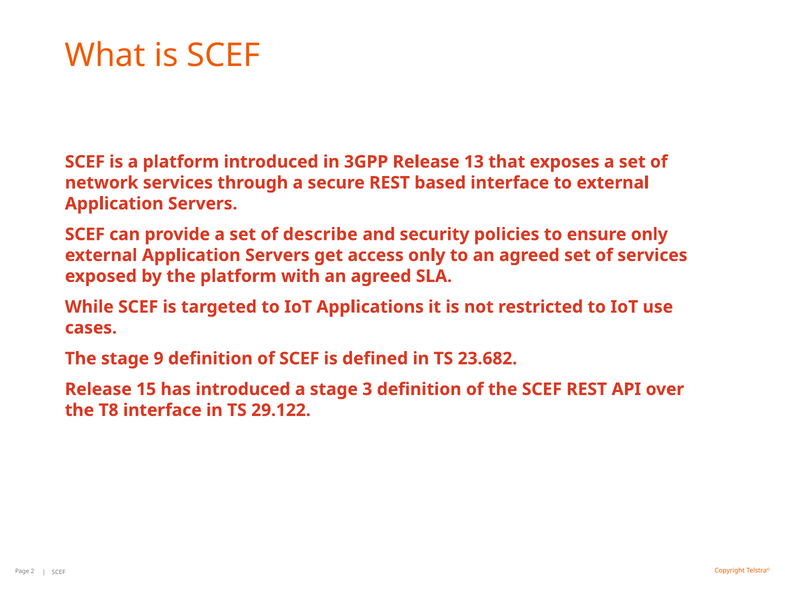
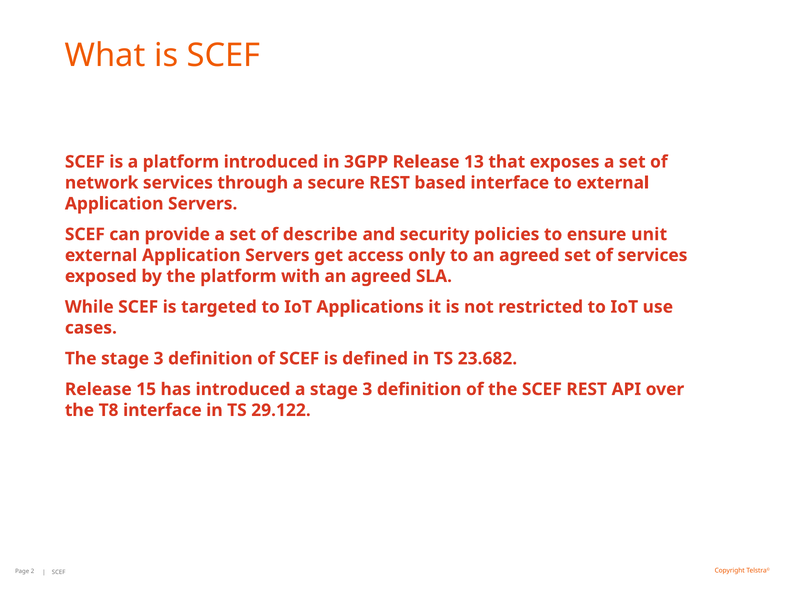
ensure only: only -> unit
The stage 9: 9 -> 3
